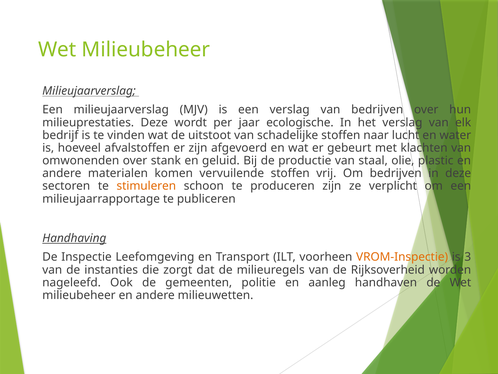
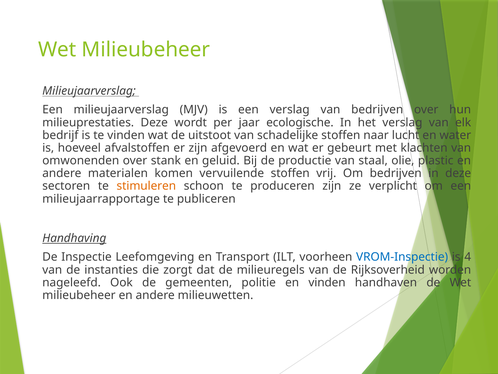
VROM-Inspectie colour: orange -> blue
3: 3 -> 4
en aanleg: aanleg -> vinden
